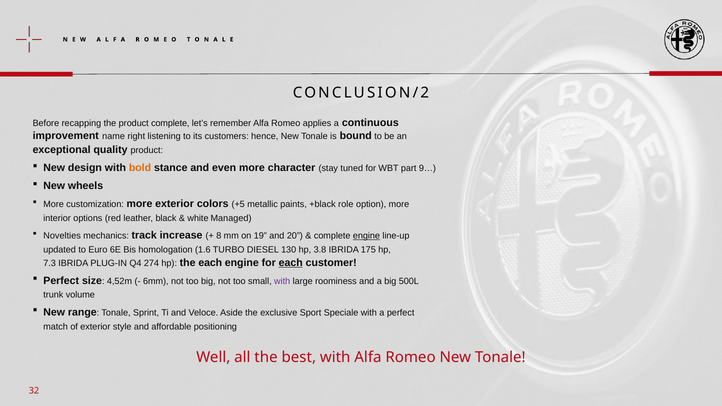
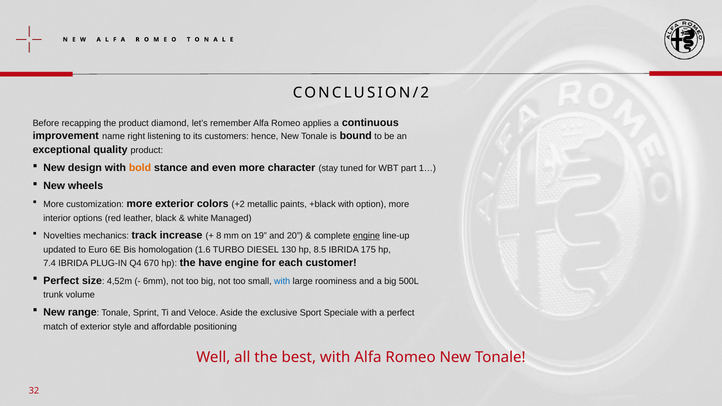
product complete: complete -> diamond
9…: 9… -> 1…
+5: +5 -> +2
+black role: role -> with
3.8: 3.8 -> 8.5
7.3: 7.3 -> 7.4
274: 274 -> 670
the each: each -> have
each at (291, 263) underline: present -> none
with at (282, 281) colour: purple -> blue
